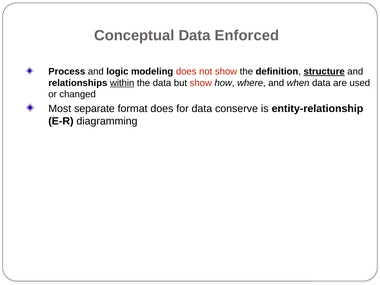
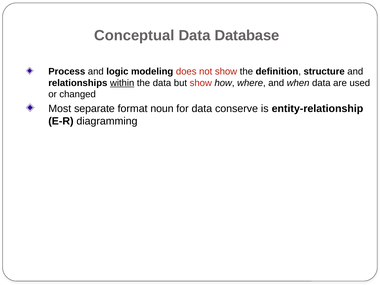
Enforced: Enforced -> Database
structure underline: present -> none
format does: does -> noun
